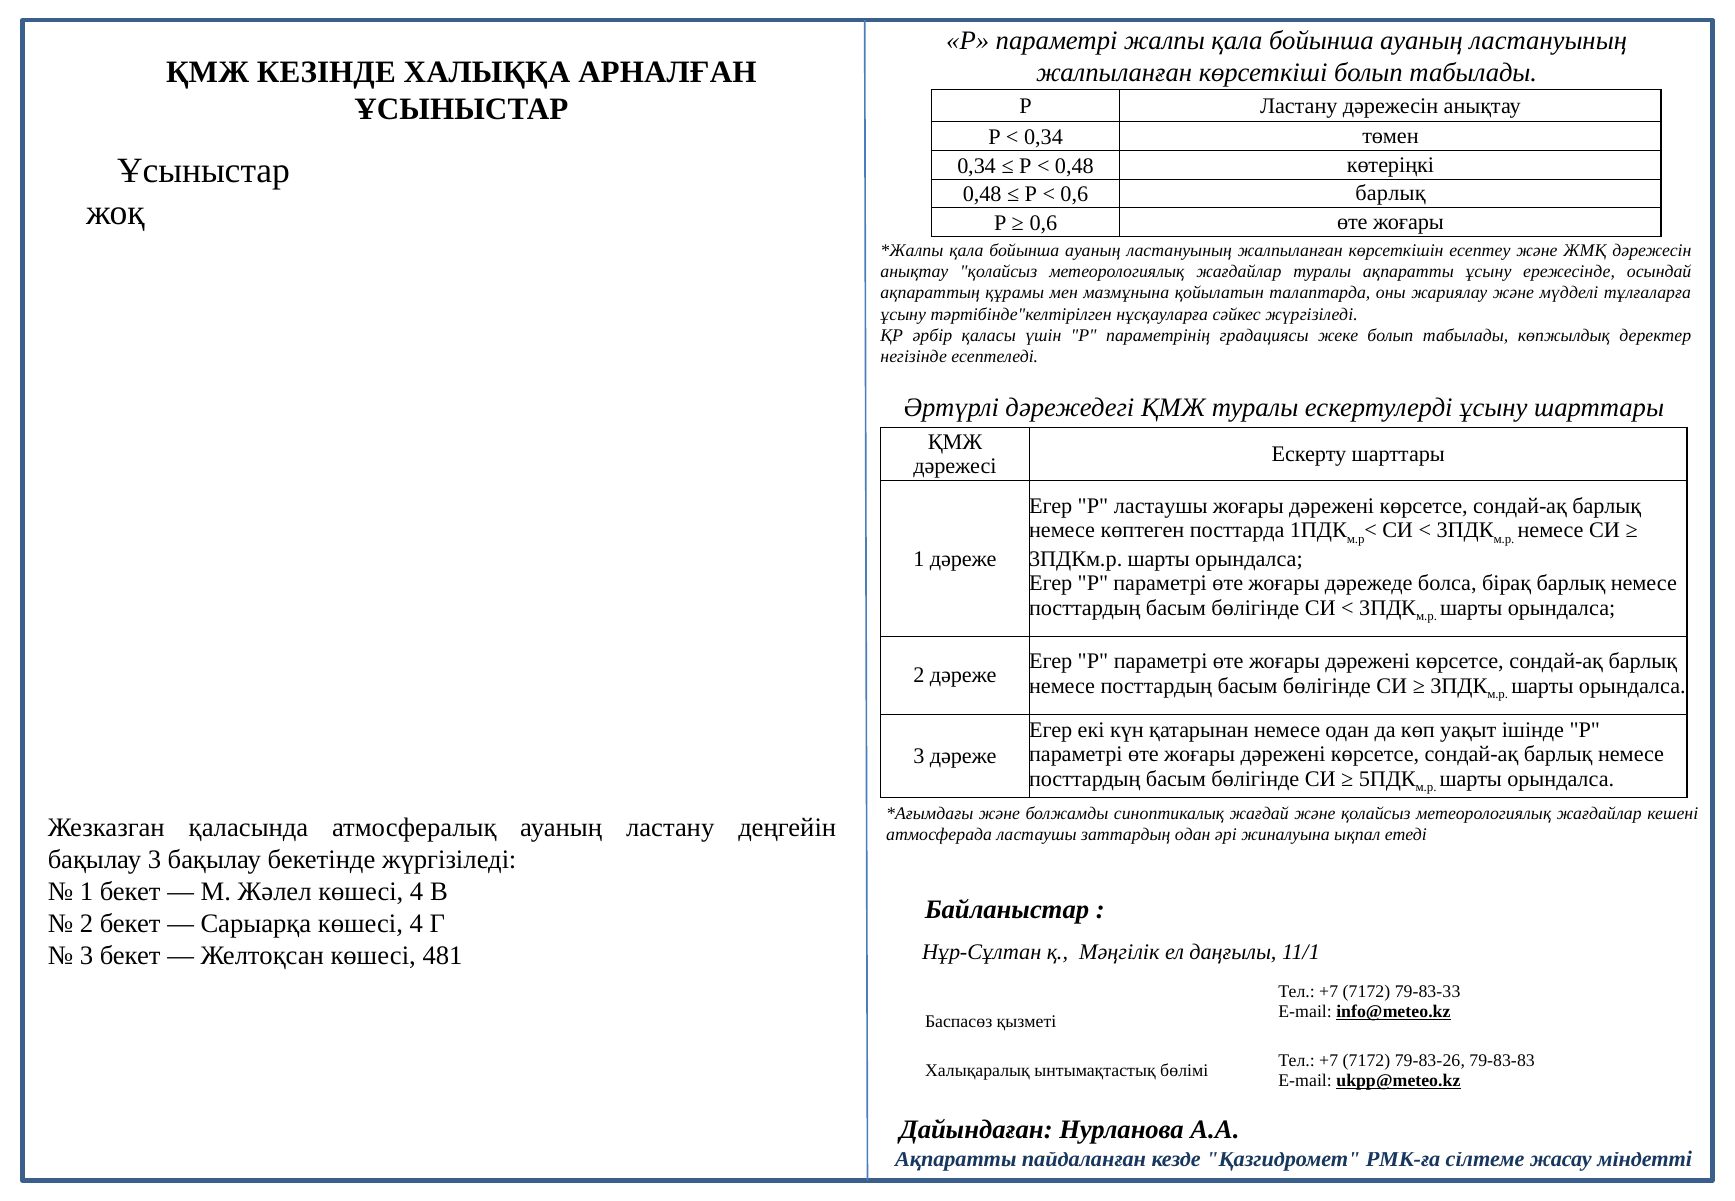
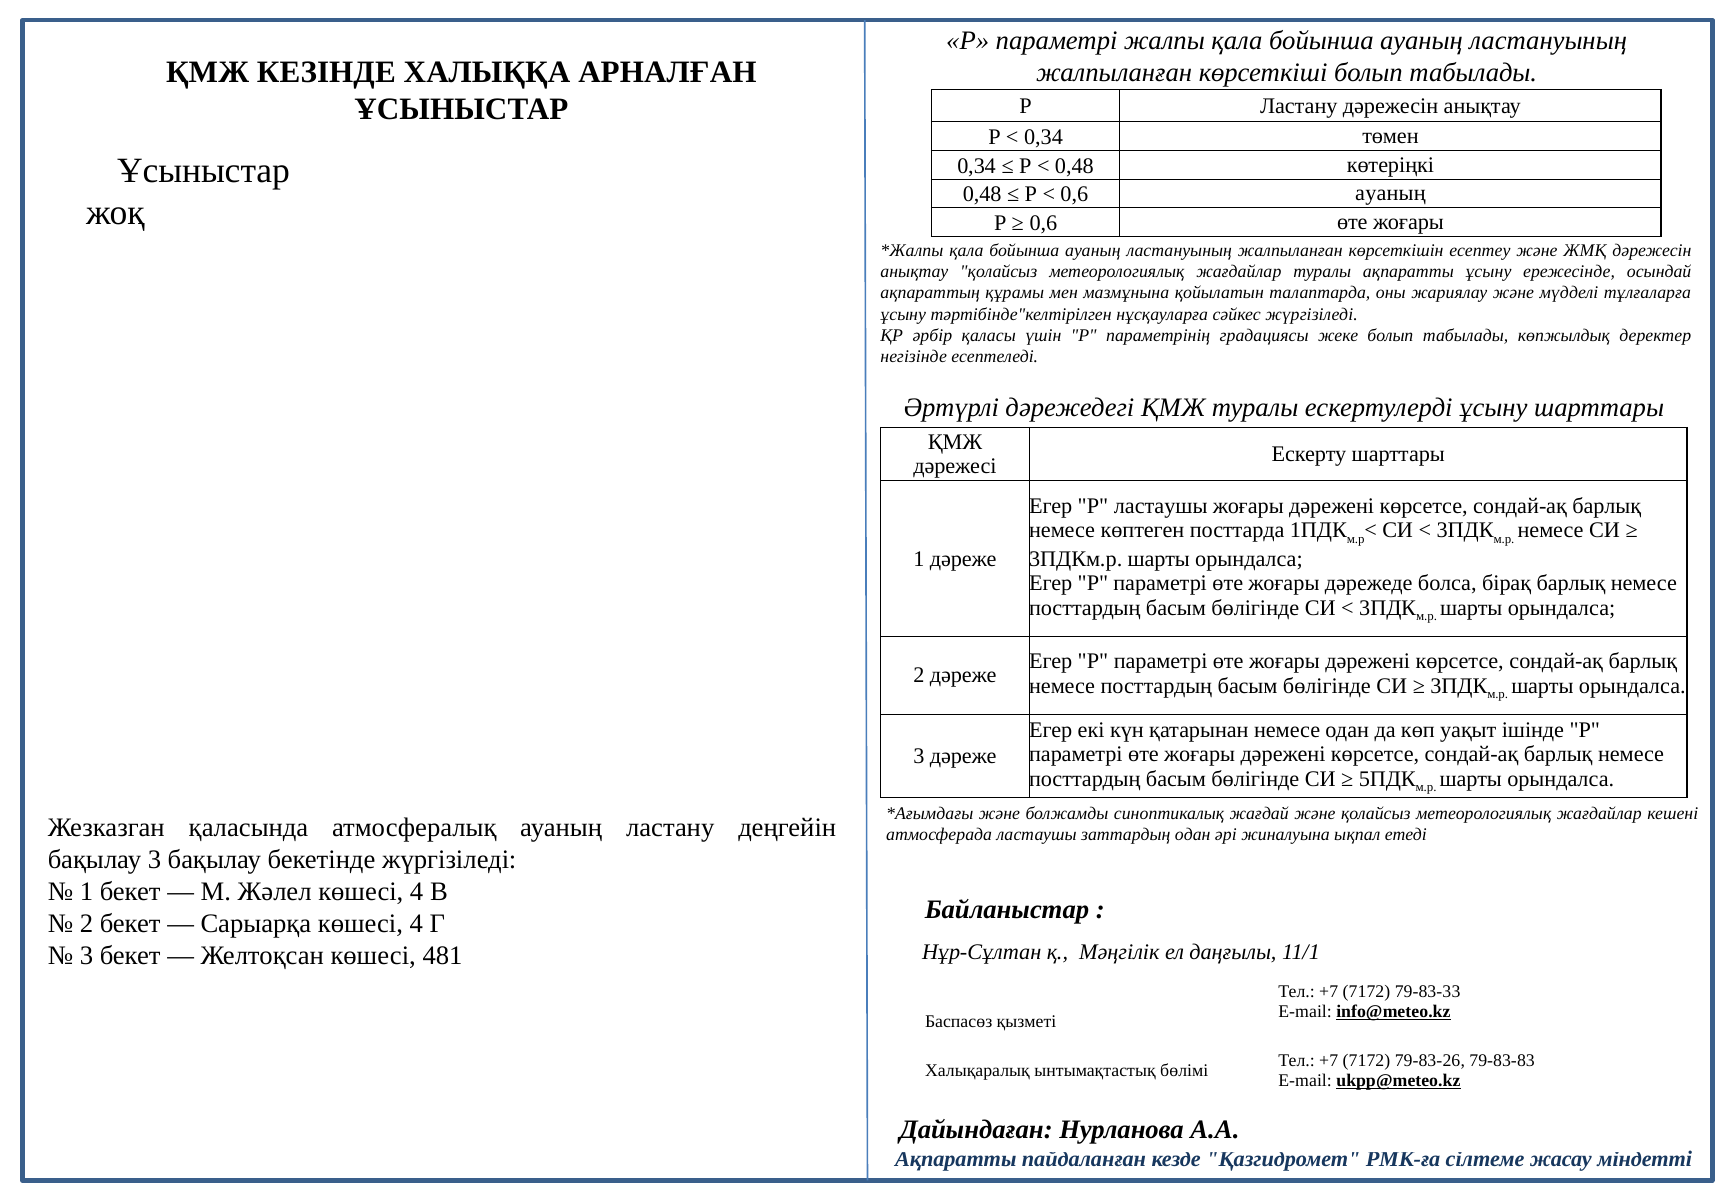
0,6 барлық: барлық -> ауаның
